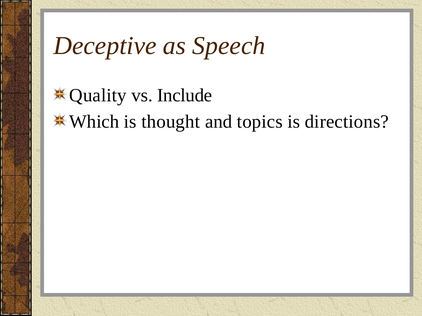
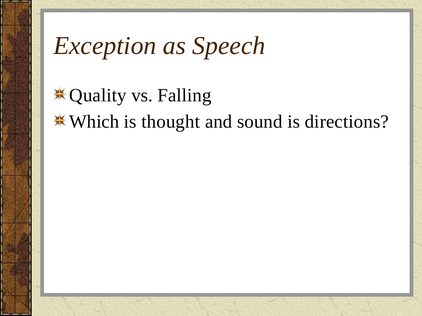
Deceptive: Deceptive -> Exception
Include: Include -> Falling
topics: topics -> sound
